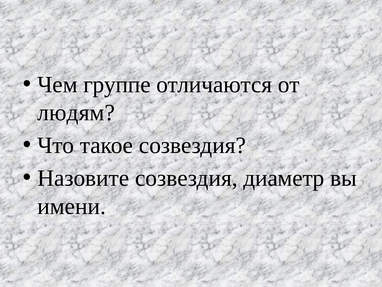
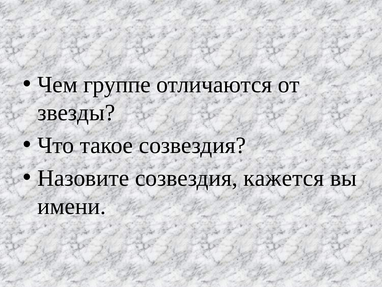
людям: людям -> звезды
диаметр: диаметр -> кажется
